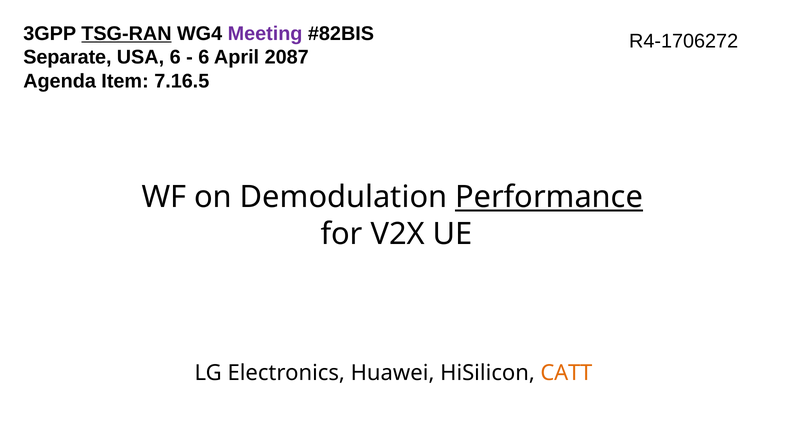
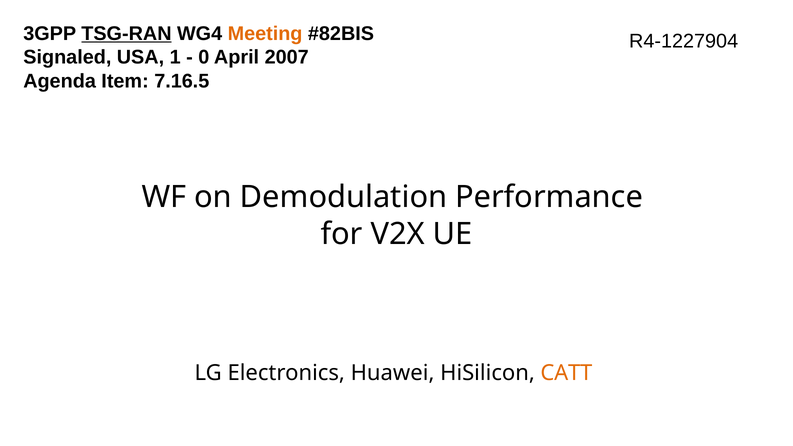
Meeting colour: purple -> orange
R4-1706272: R4-1706272 -> R4-1227904
Separate: Separate -> Signaled
USA 6: 6 -> 1
6 at (204, 57): 6 -> 0
2087: 2087 -> 2007
Performance underline: present -> none
